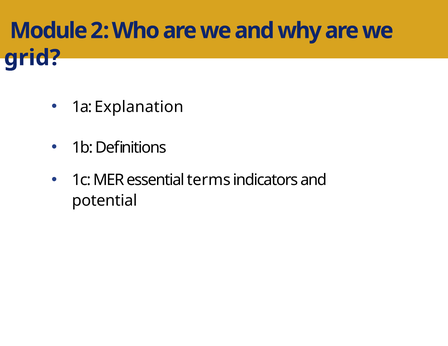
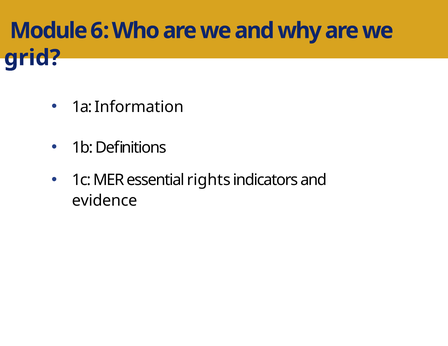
2: 2 -> 6
Explanation: Explanation -> Information
terms: terms -> rights
potential: potential -> evidence
